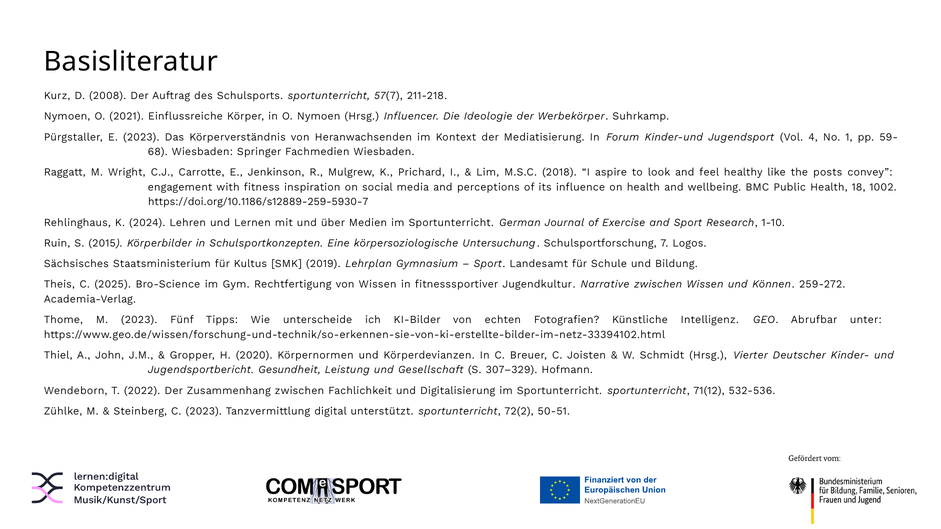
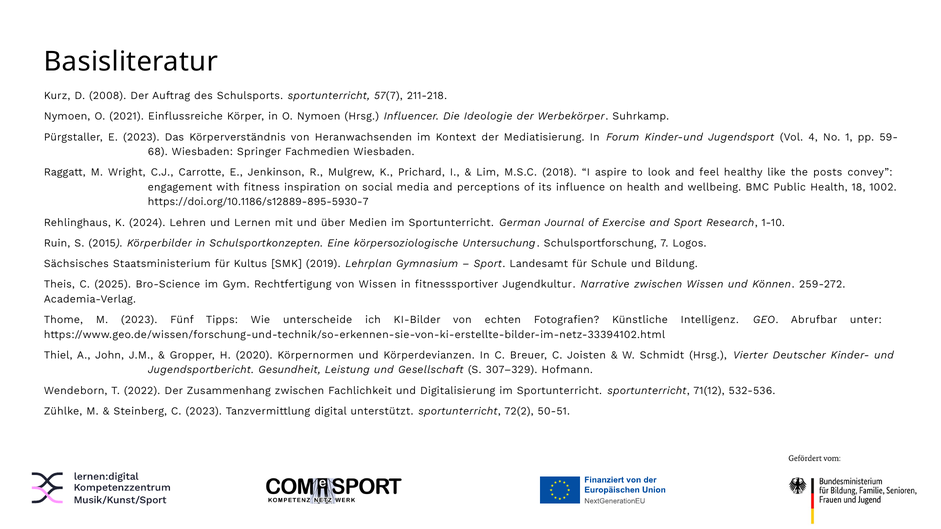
https://doi.org/10.1186/s12889-259-5930-7: https://doi.org/10.1186/s12889-259-5930-7 -> https://doi.org/10.1186/s12889-895-5930-7
